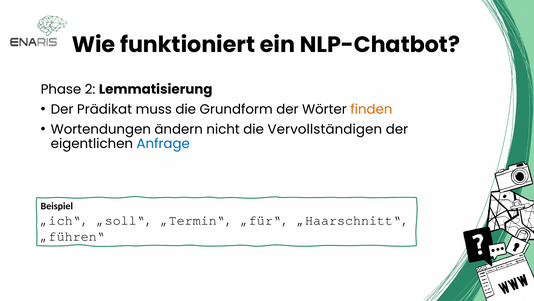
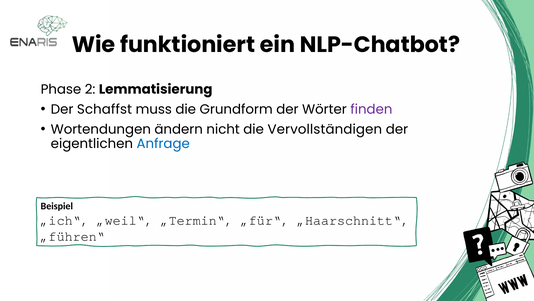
Prädikat: Prädikat -> Schaffst
finden colour: orange -> purple
„soll“: „soll“ -> „weil“
